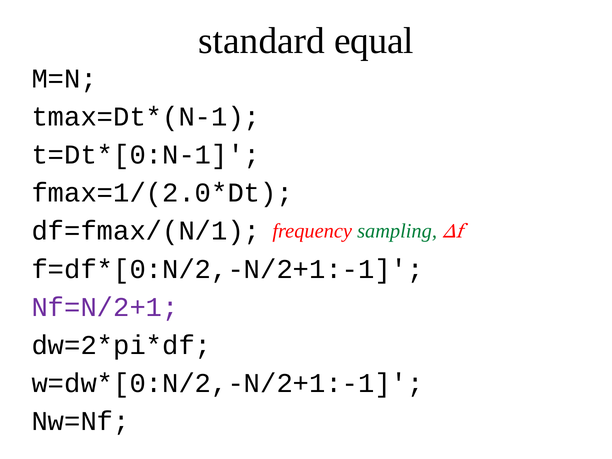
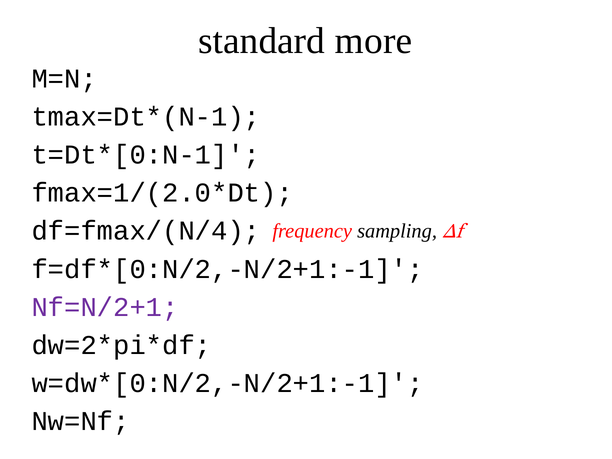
equal: equal -> more
df=fmax/(N/1: df=fmax/(N/1 -> df=fmax/(N/4
sampling colour: green -> black
